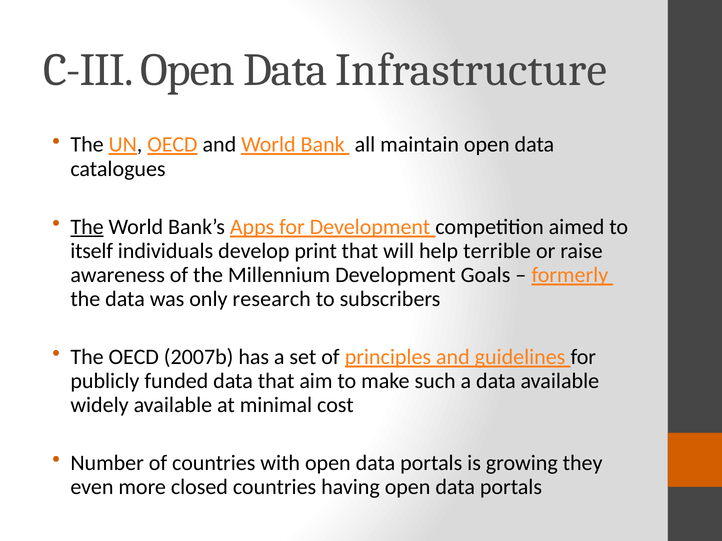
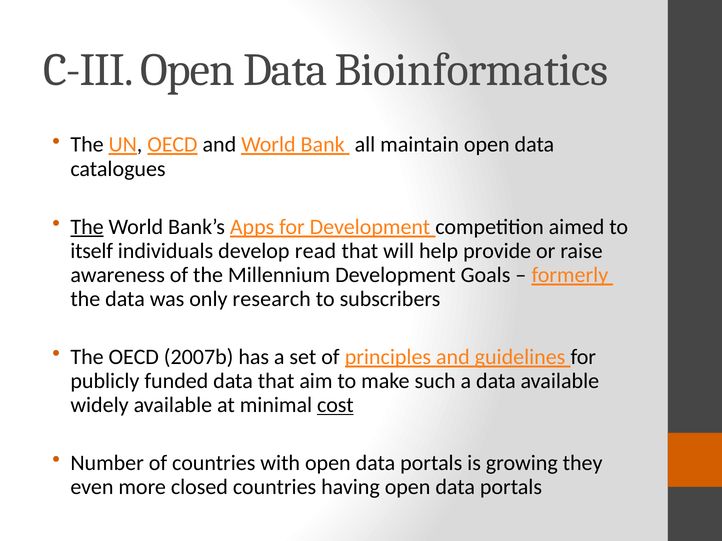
Infrastructure: Infrastructure -> Bioinformatics
print: print -> read
terrible: terrible -> provide
cost underline: none -> present
